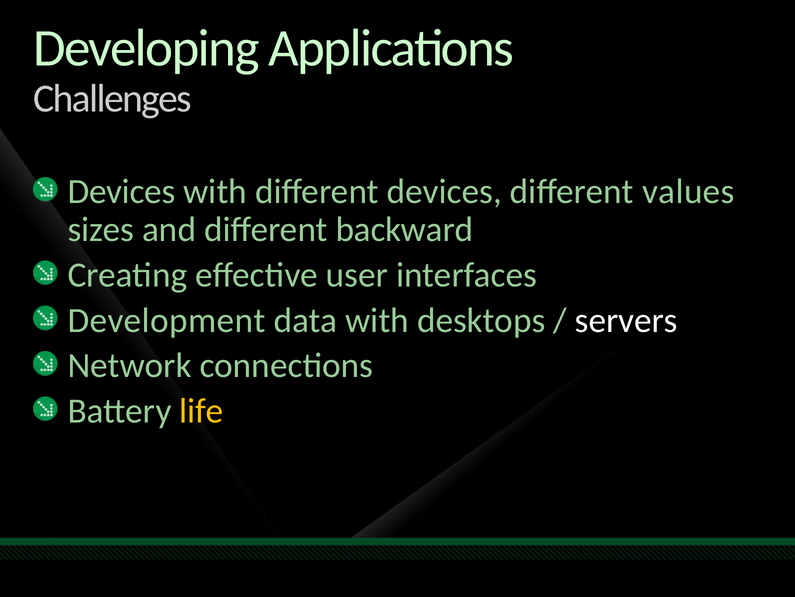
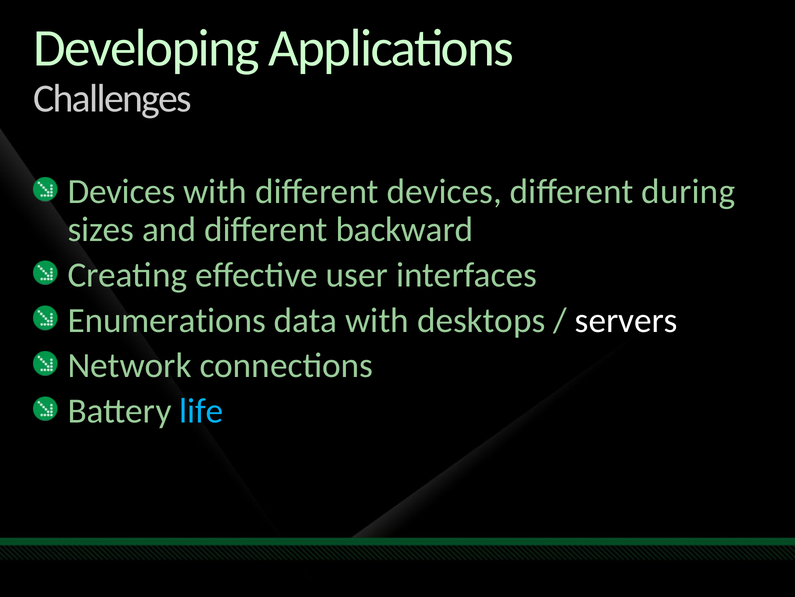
values: values -> during
Development: Development -> Enumerations
life colour: yellow -> light blue
